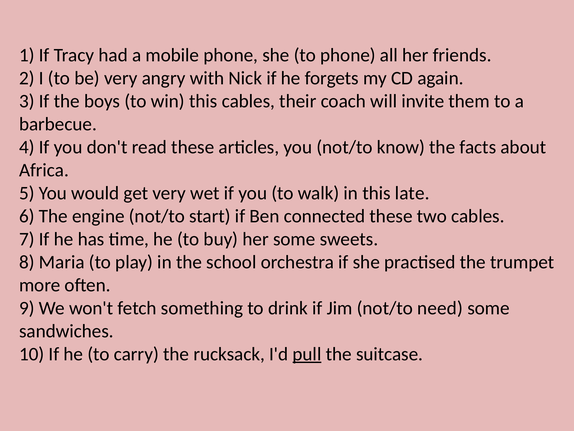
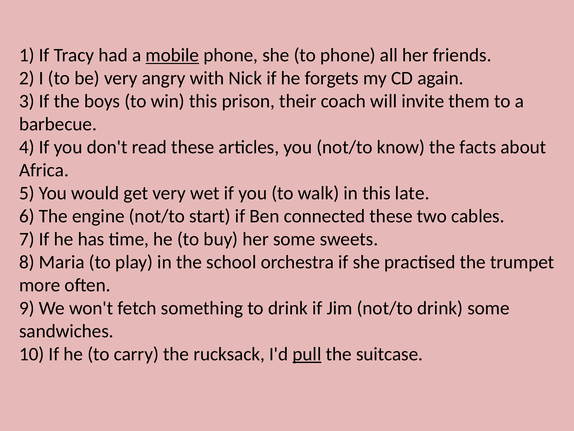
mobile underline: none -> present
this cables: cables -> prison
not/to need: need -> drink
